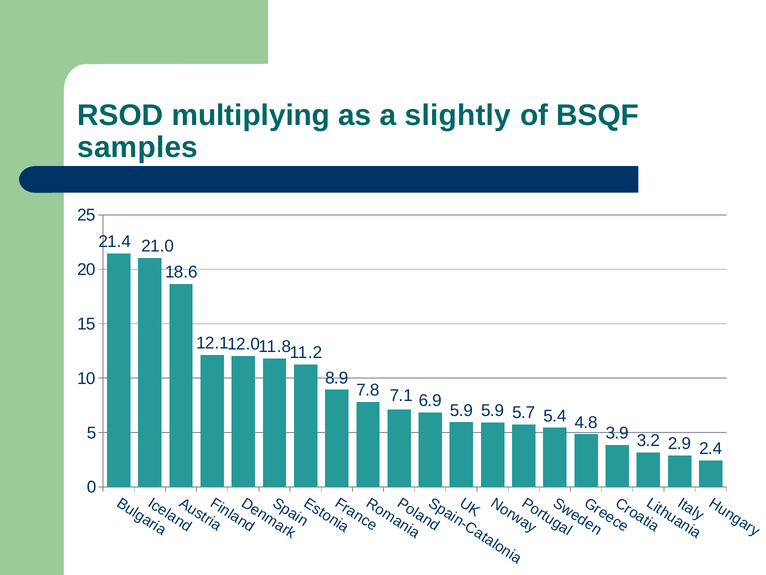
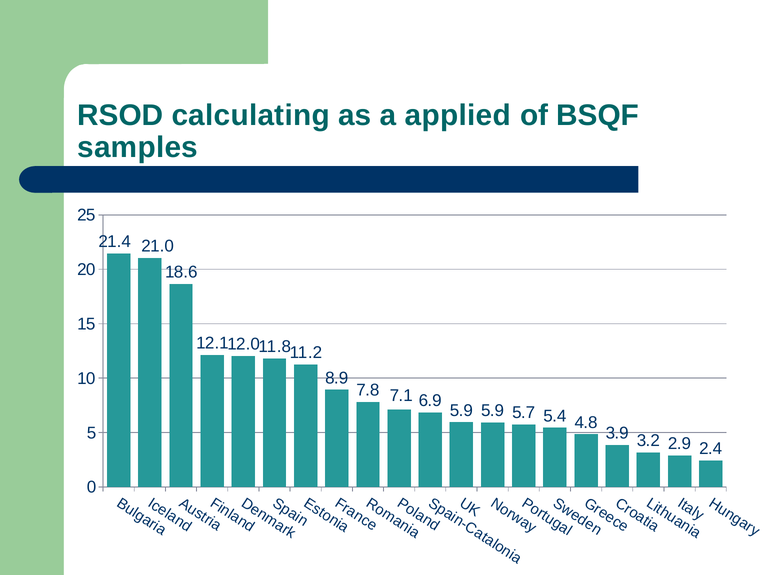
multiplying: multiplying -> calculating
slightly: slightly -> applied
